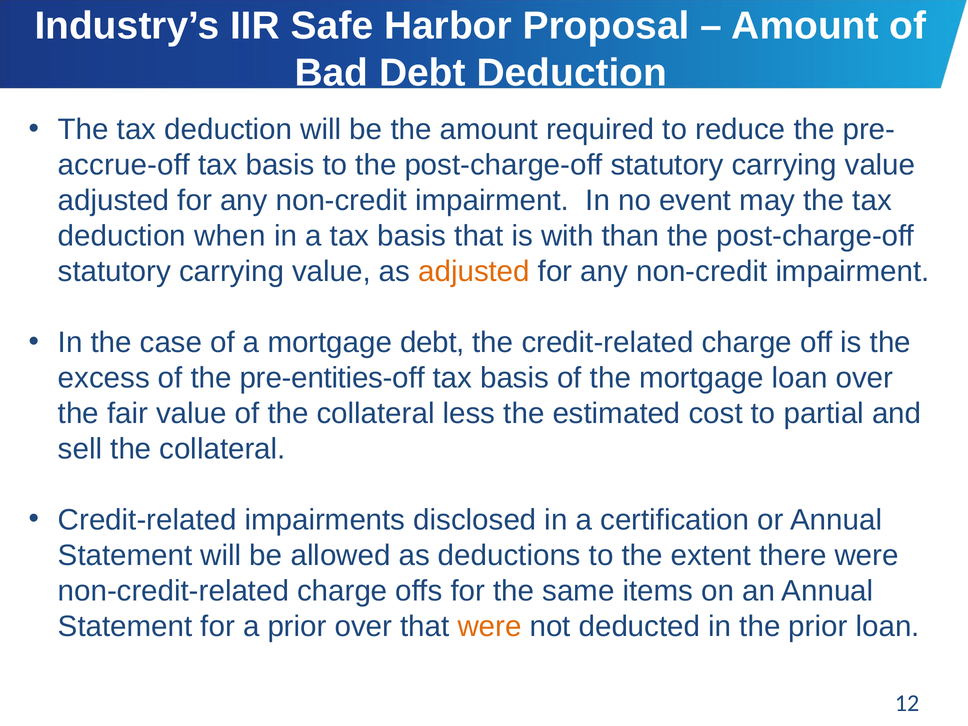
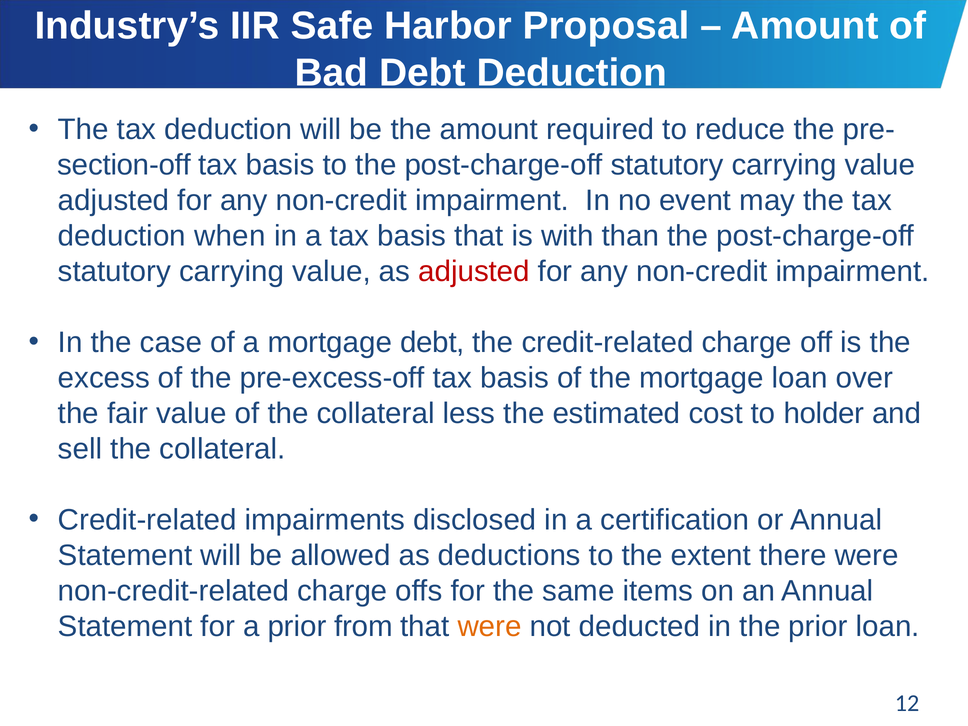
accrue-off: accrue-off -> section-off
adjusted at (474, 271) colour: orange -> red
pre-entities-off: pre-entities-off -> pre-excess-off
partial: partial -> holder
prior over: over -> from
